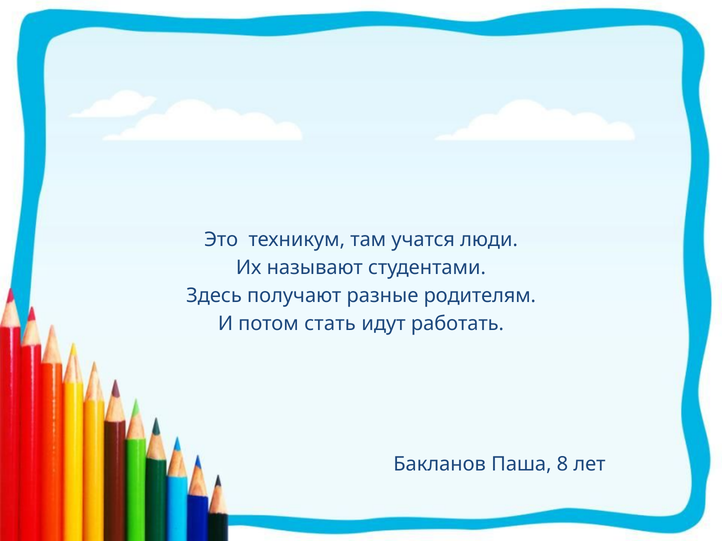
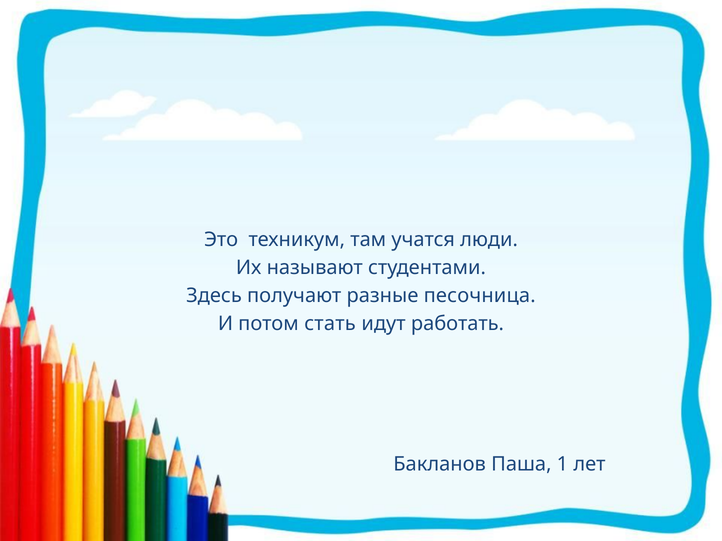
родителям: родителям -> песочница
8: 8 -> 1
